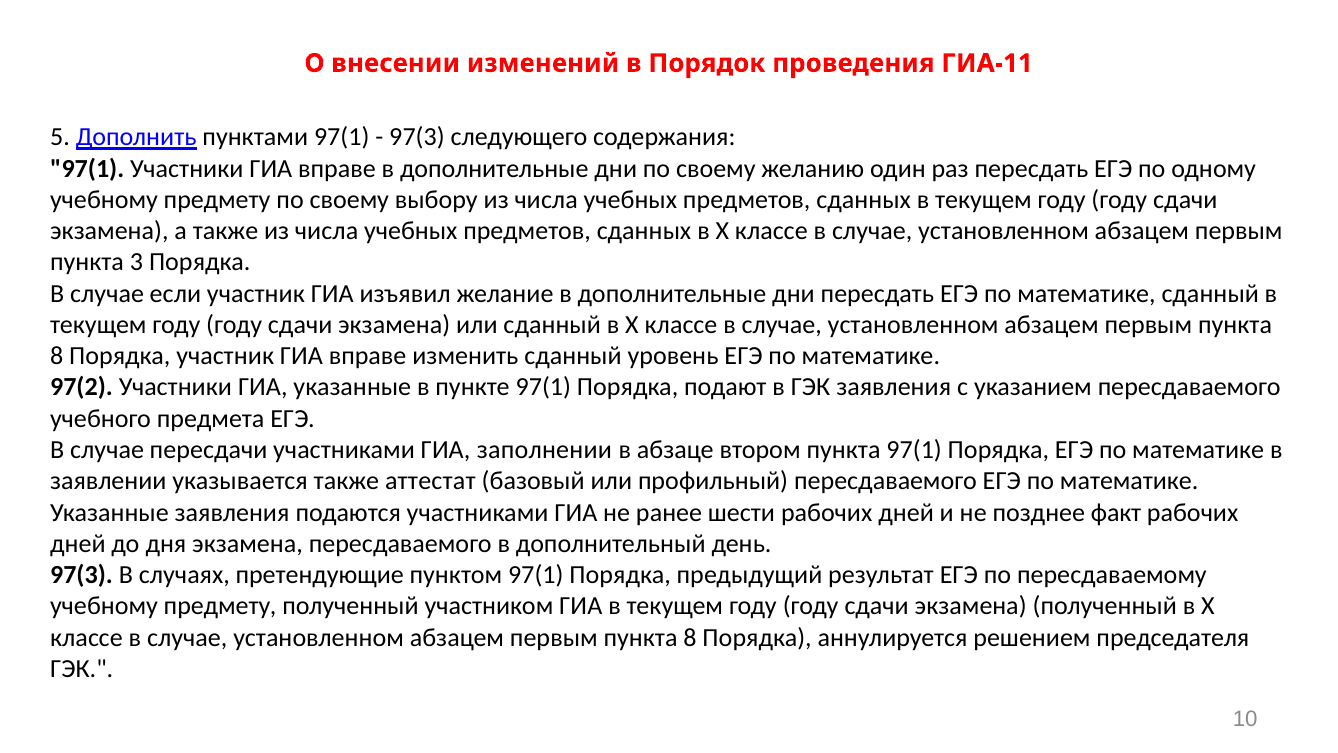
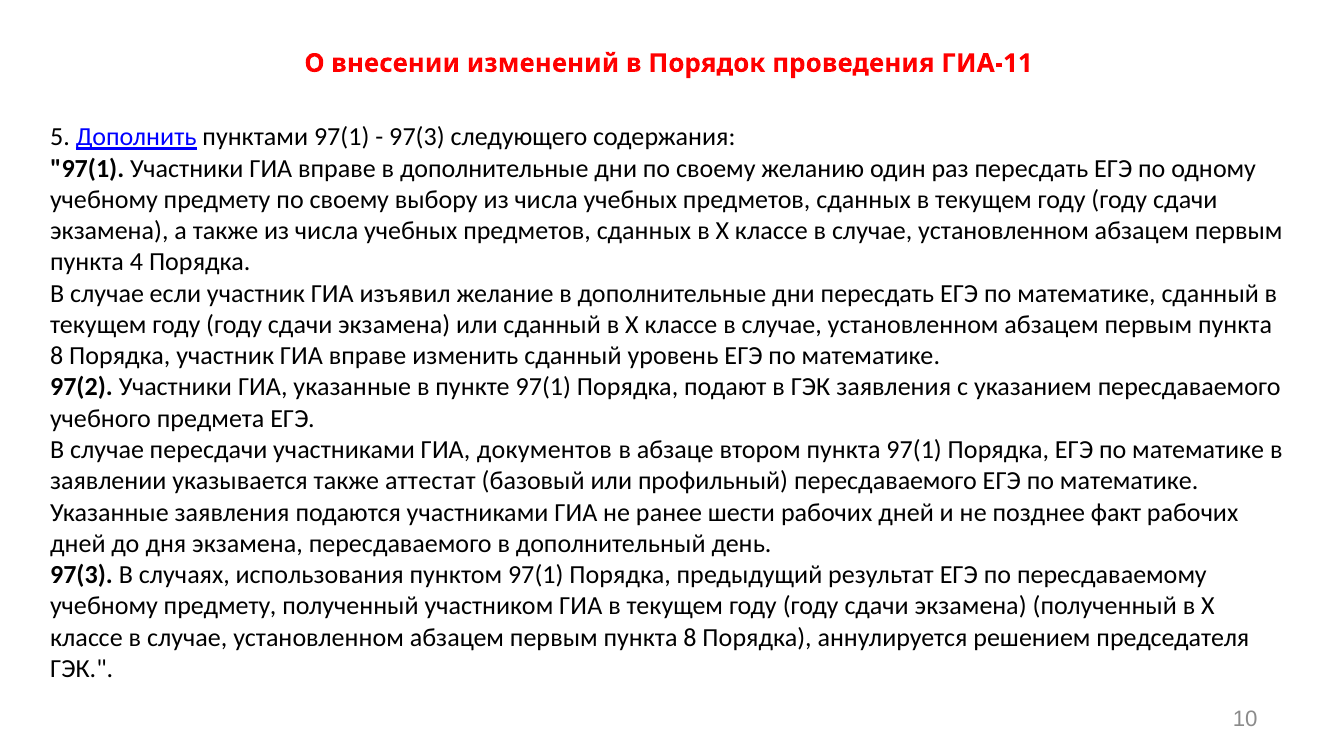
3: 3 -> 4
заполнении: заполнении -> документов
претендующие: претендующие -> использования
